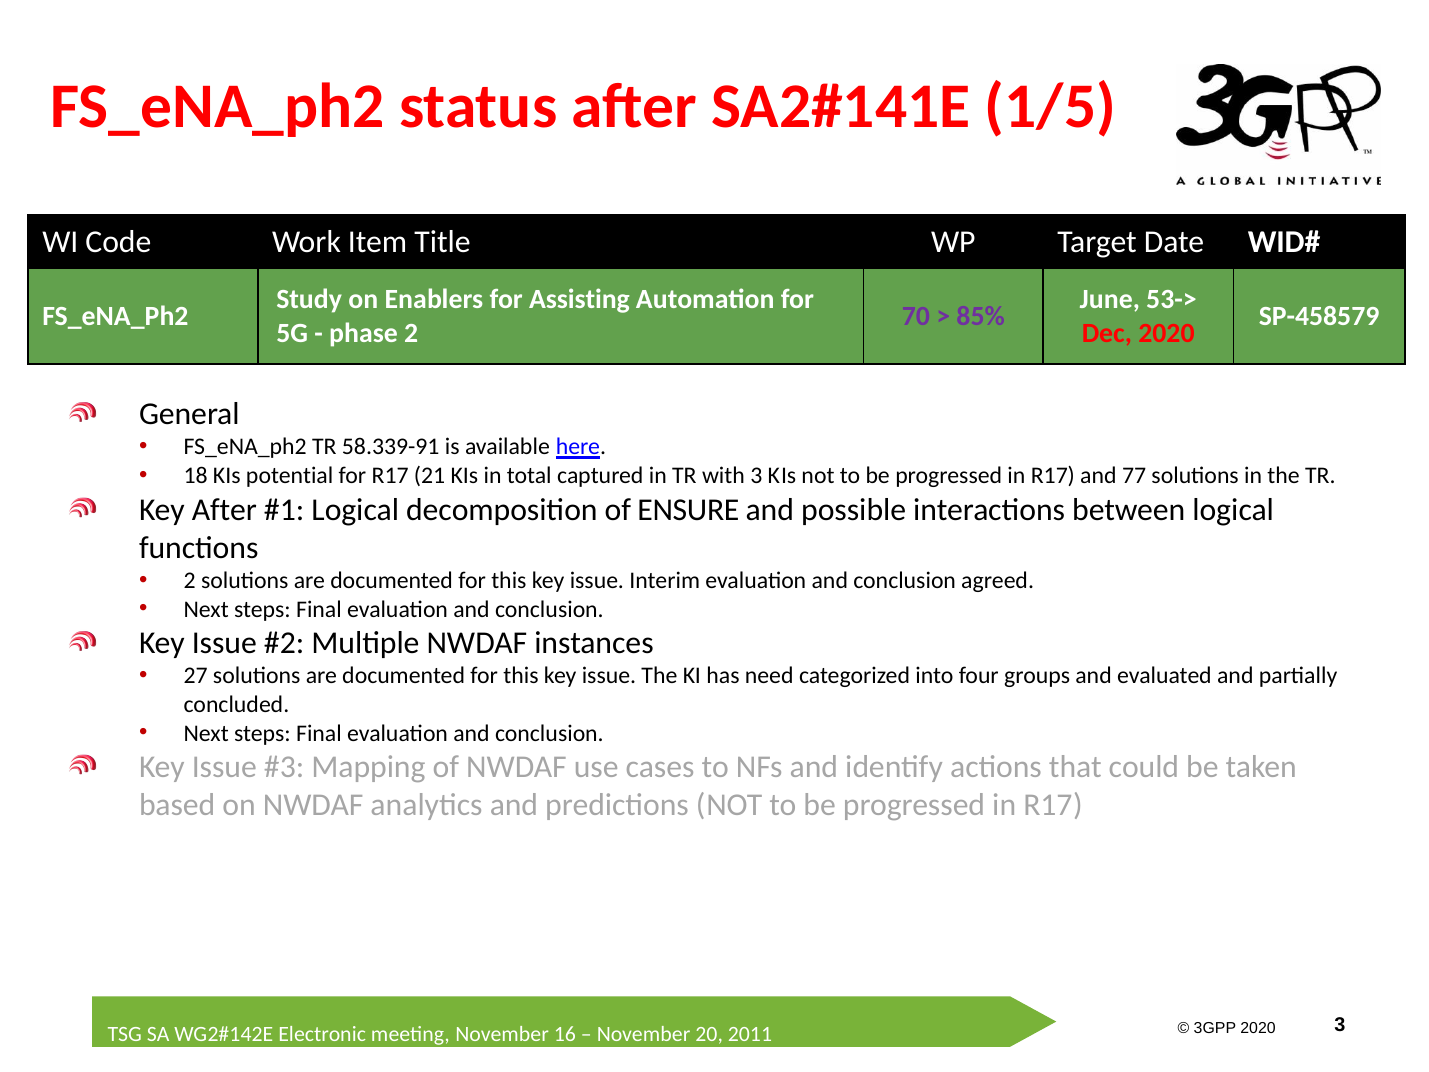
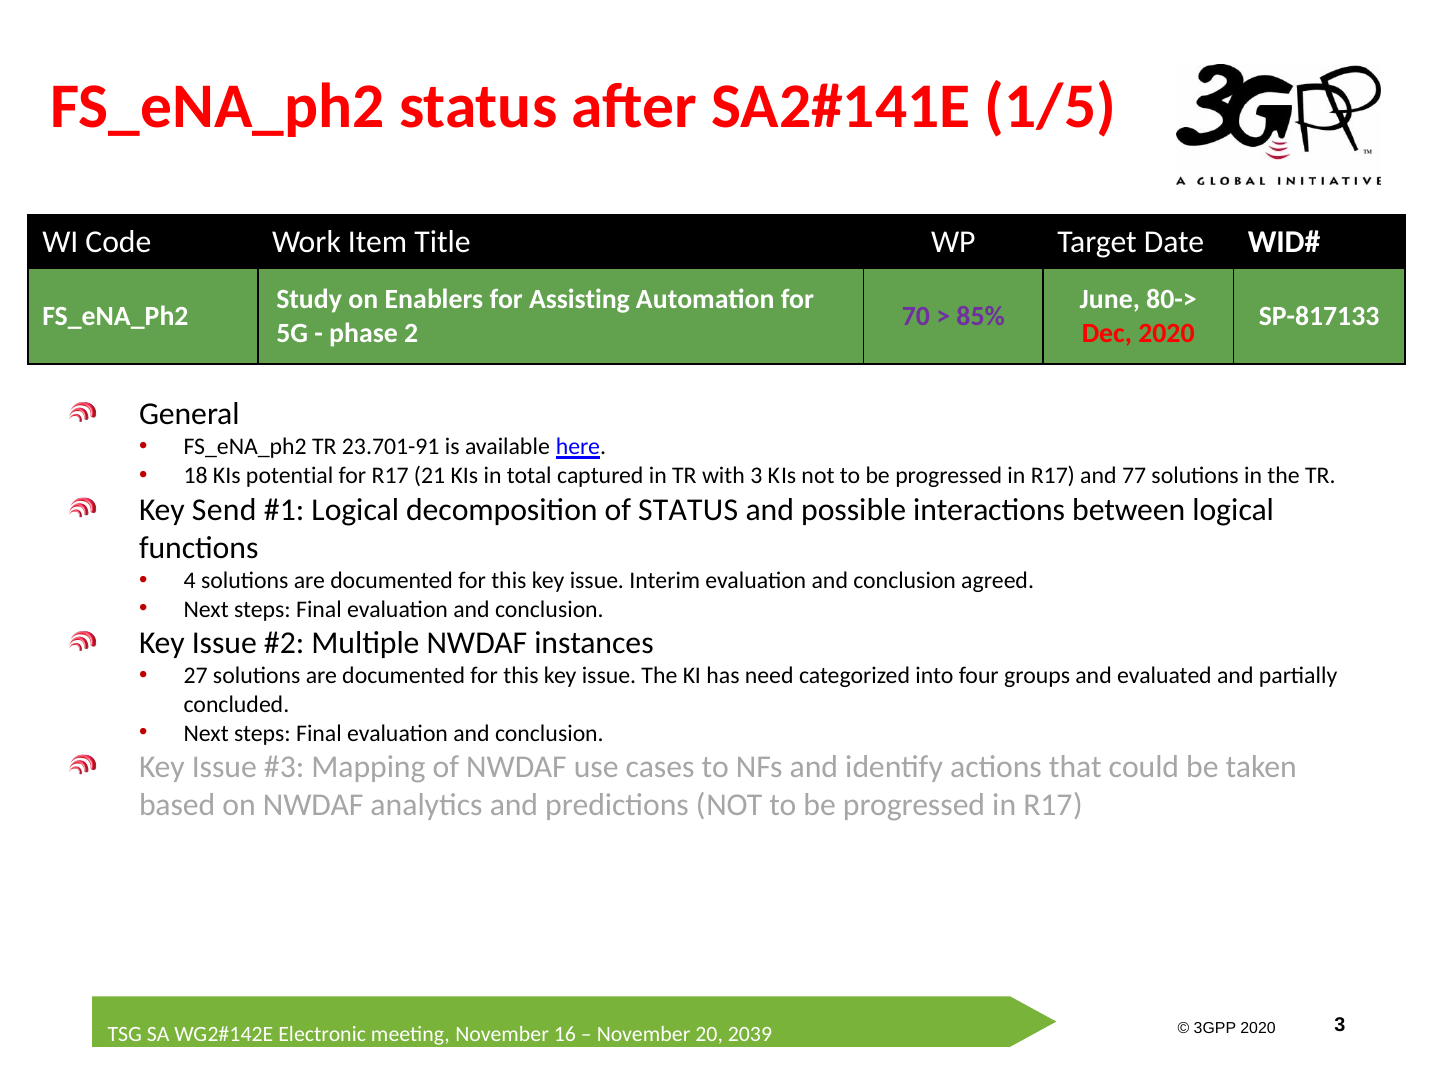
53->: 53-> -> 80->
SP-458579: SP-458579 -> SP-817133
58.339-91: 58.339-91 -> 23.701-91
Key After: After -> Send
of ENSURE: ENSURE -> STATUS
2 at (190, 581): 2 -> 4
2011: 2011 -> 2039
